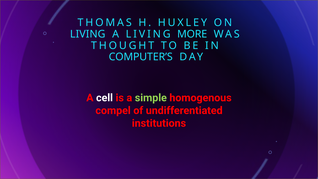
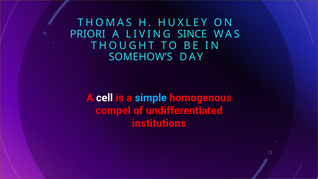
LIVING at (88, 34): LIVING -> PRIORI
MORE: MORE -> SINCE
COMPUTER’S: COMPUTER’S -> SOMEHOW’S
simple colour: light green -> light blue
